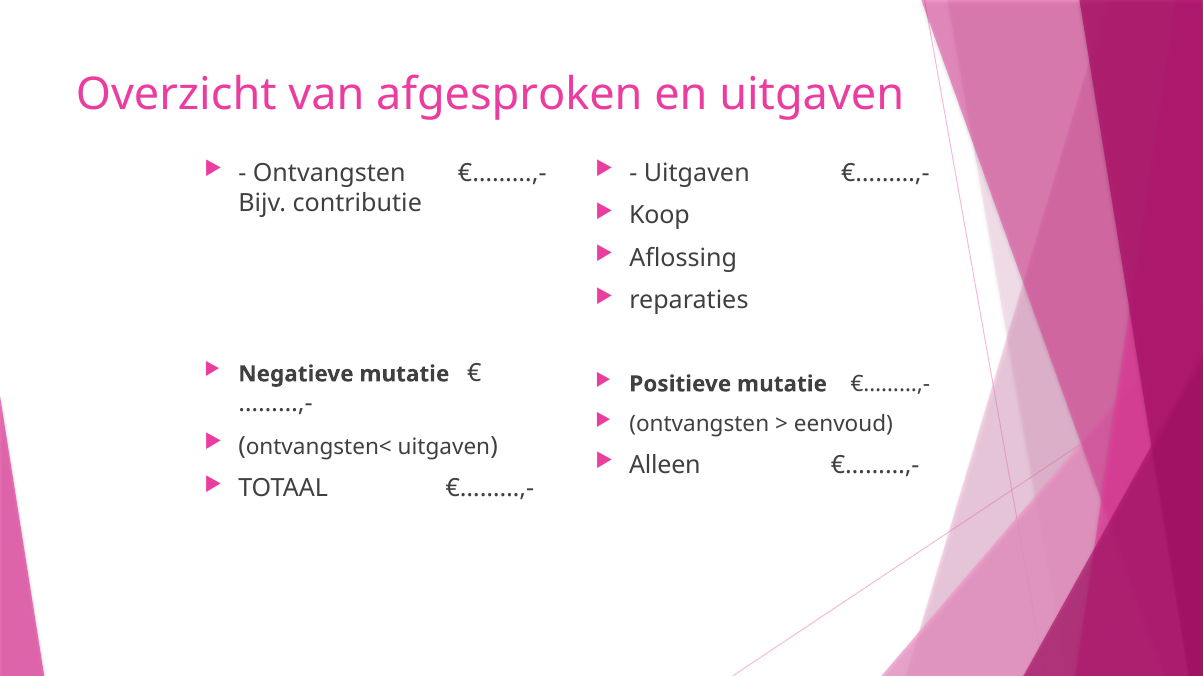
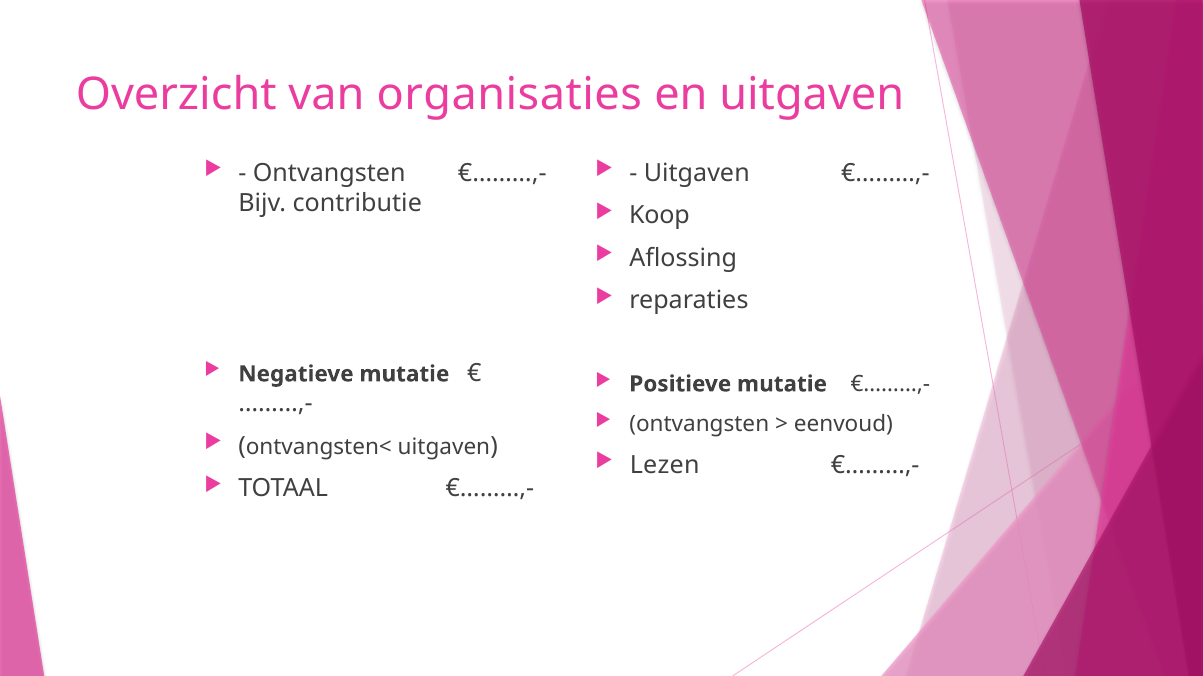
afgesproken: afgesproken -> organisaties
Alleen: Alleen -> Lezen
